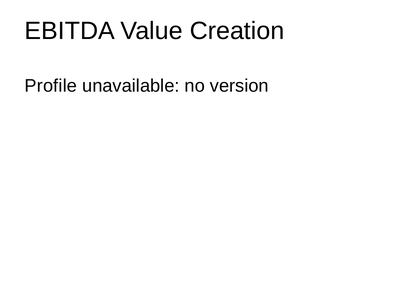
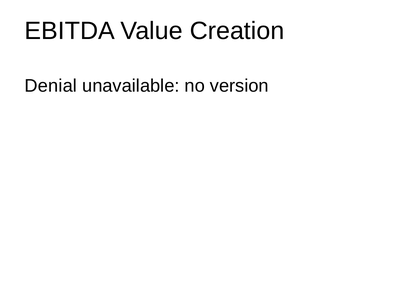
Profile: Profile -> Denial
